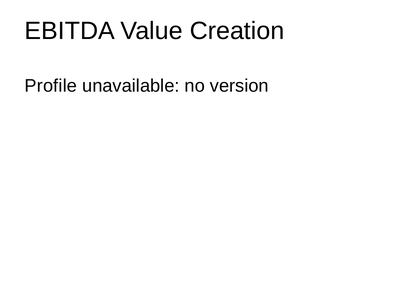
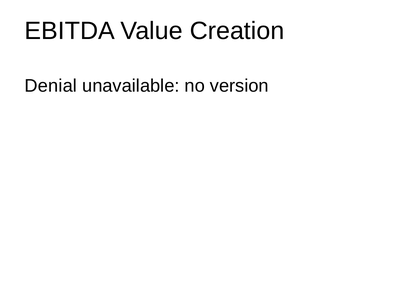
Profile: Profile -> Denial
